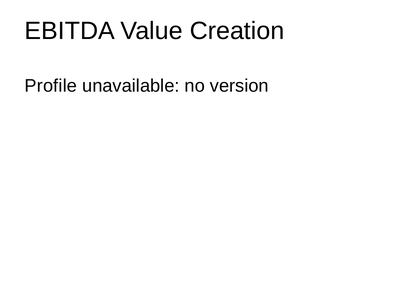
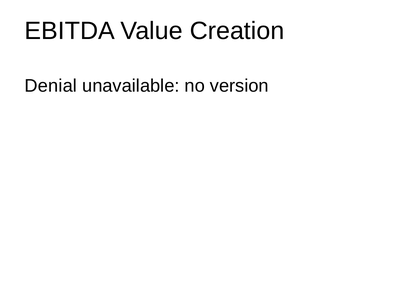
Profile: Profile -> Denial
